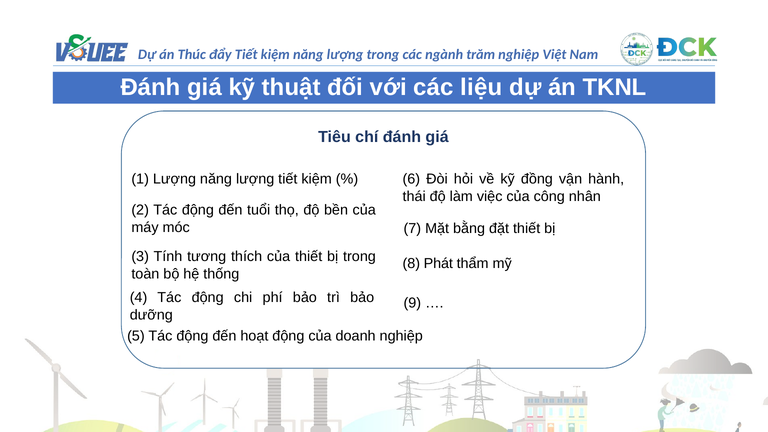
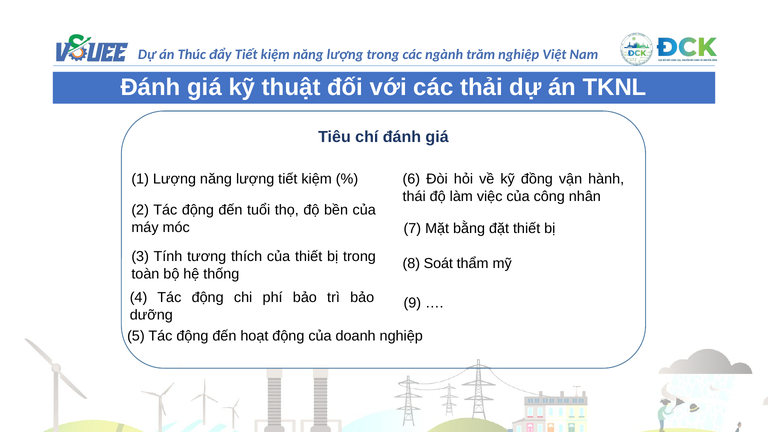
liệu: liệu -> thải
Phát: Phát -> Soát
